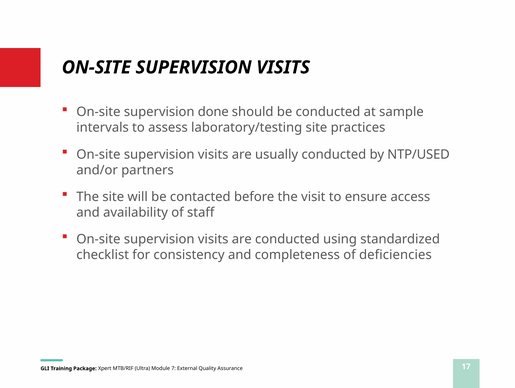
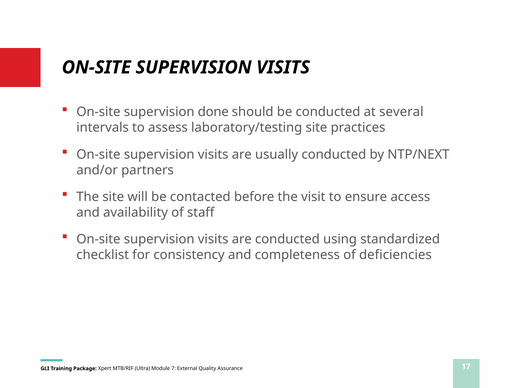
sample: sample -> several
NTP/USED: NTP/USED -> NTP/NEXT
